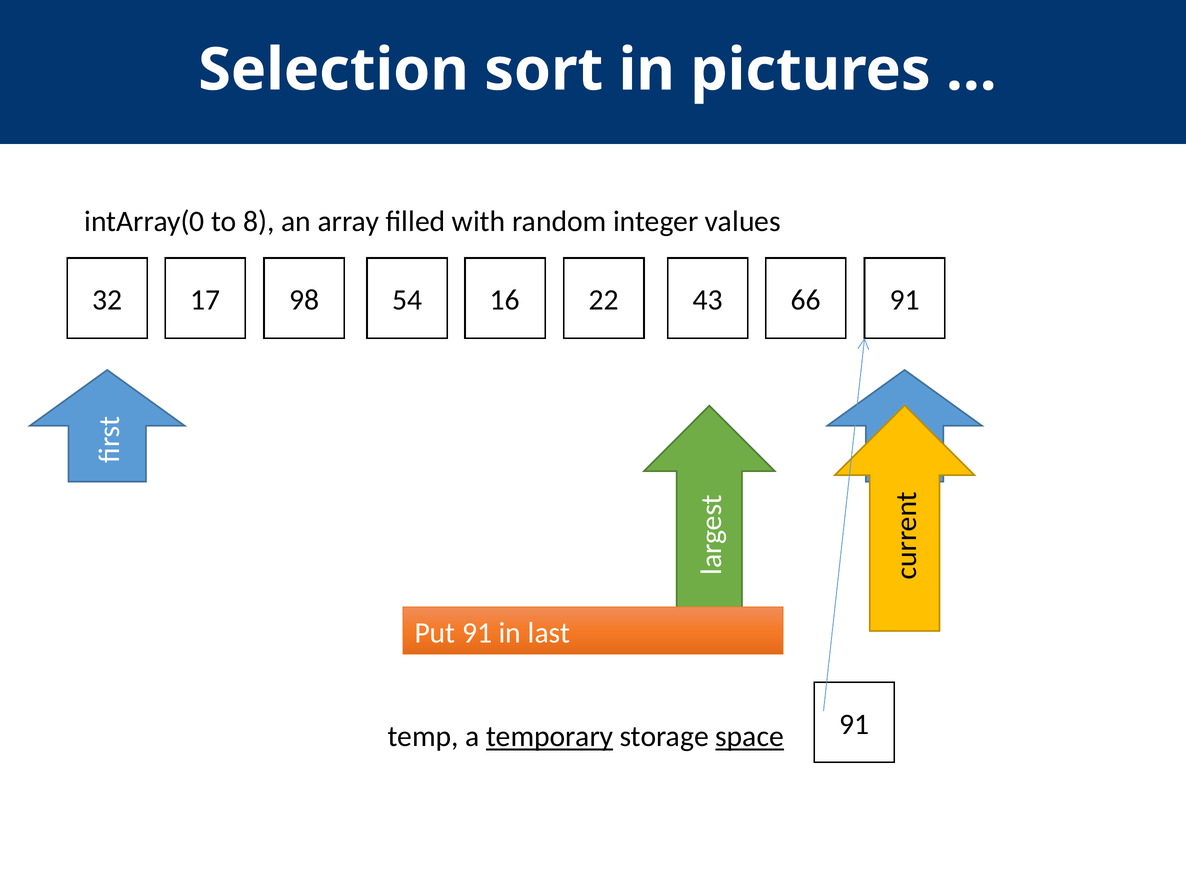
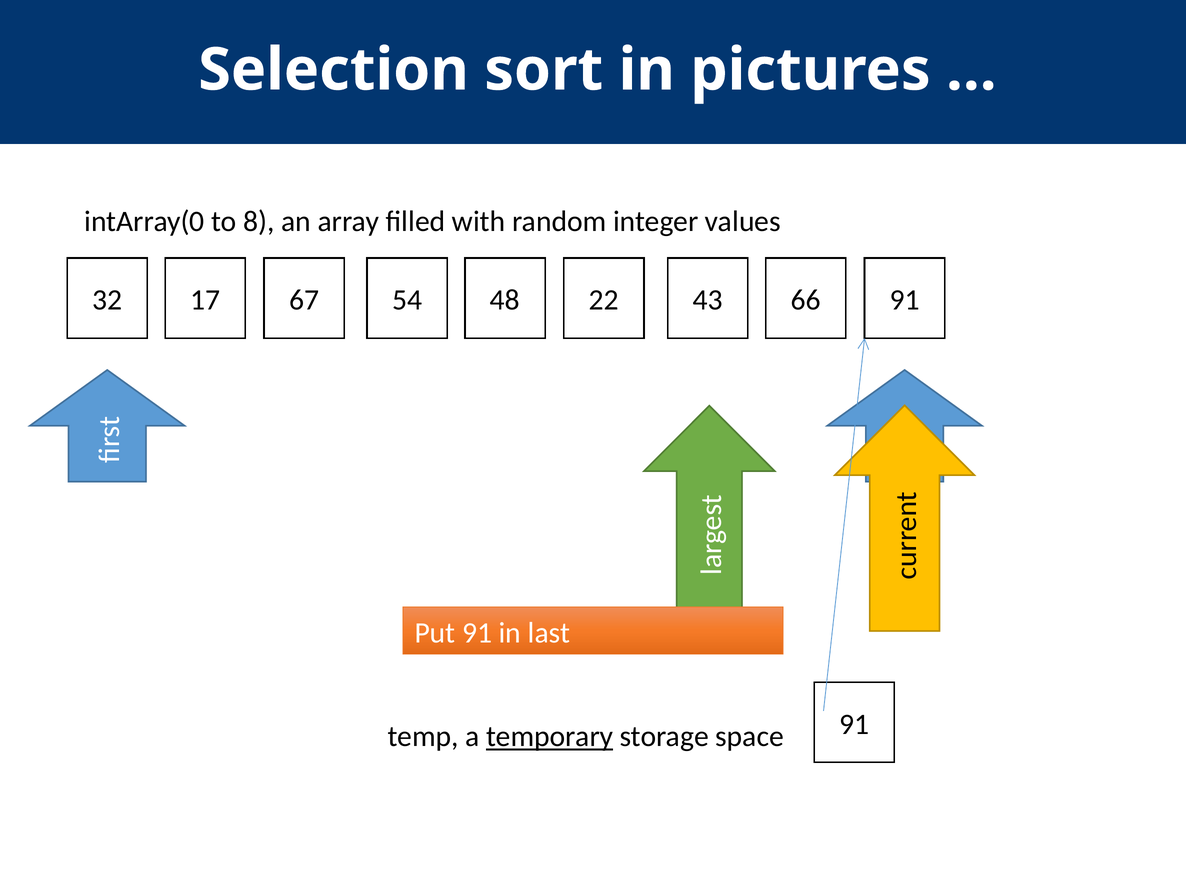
98: 98 -> 67
16: 16 -> 48
space underline: present -> none
